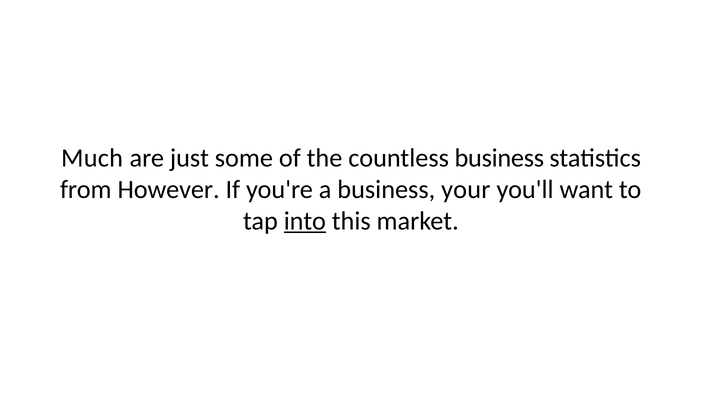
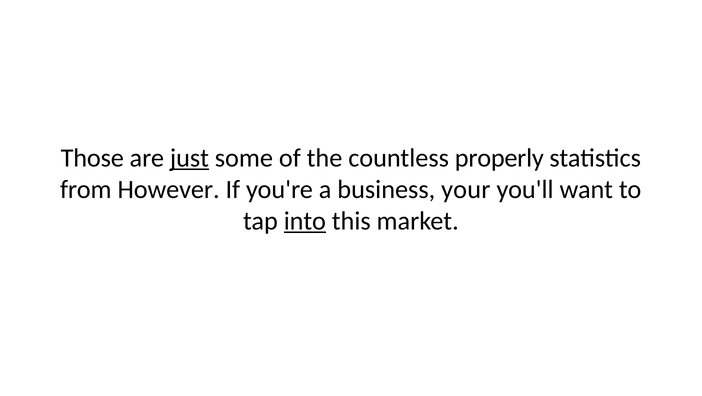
Much: Much -> Those
just underline: none -> present
countless business: business -> properly
